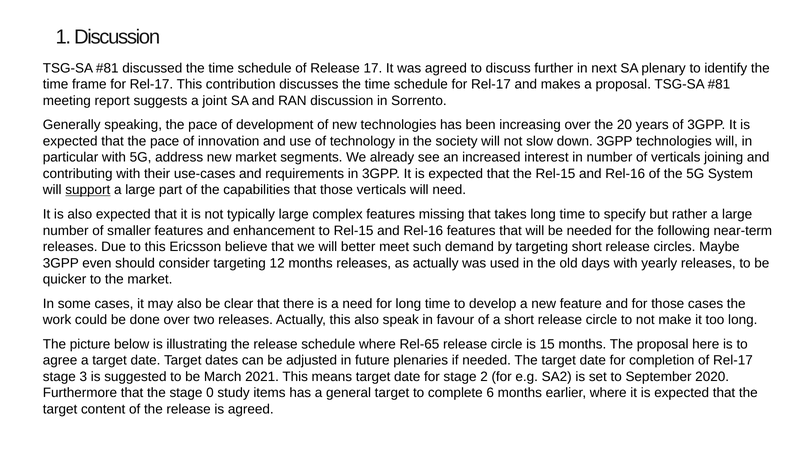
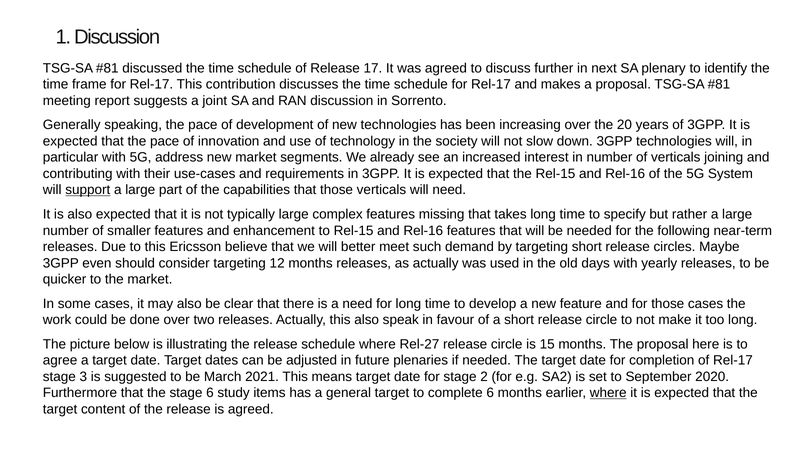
Rel-65: Rel-65 -> Rel-27
stage 0: 0 -> 6
where at (608, 393) underline: none -> present
